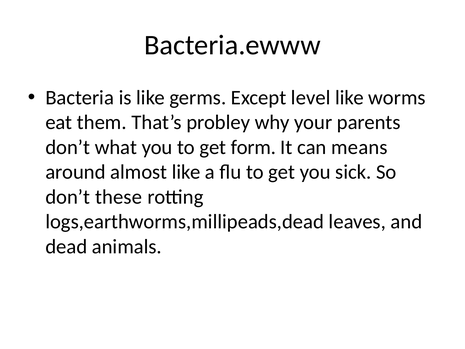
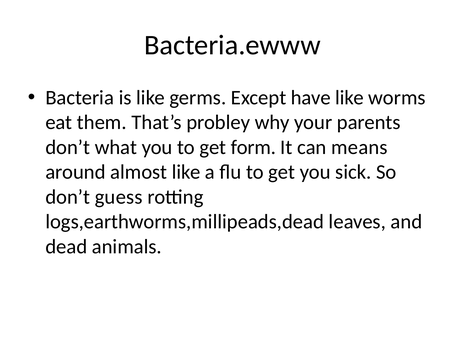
level: level -> have
these: these -> guess
